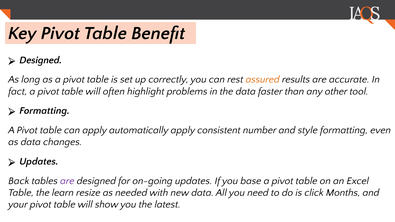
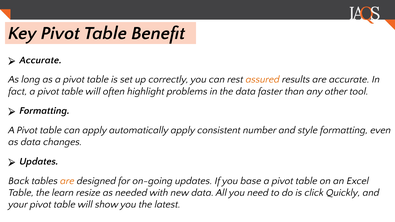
Designed at (41, 60): Designed -> Accurate
are at (67, 181) colour: purple -> orange
Months: Months -> Quickly
